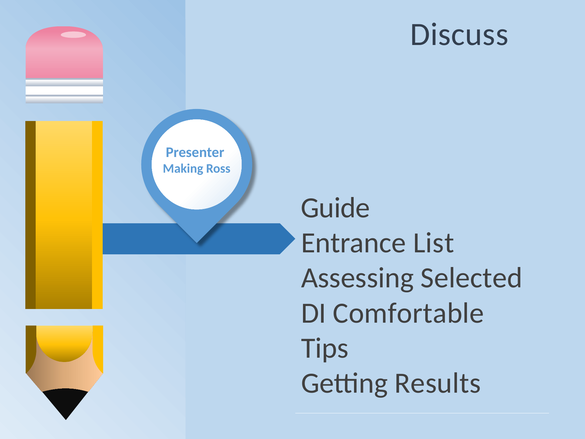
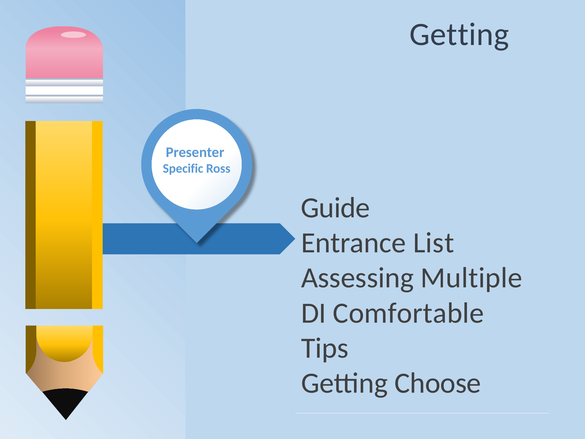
Discuss at (459, 34): Discuss -> Getting
Making: Making -> Specific
Selected: Selected -> Multiple
Results: Results -> Choose
